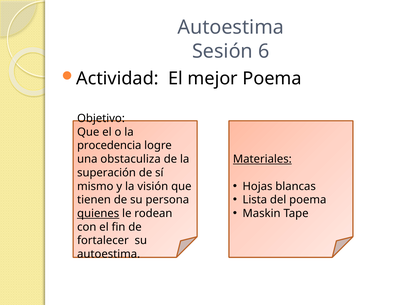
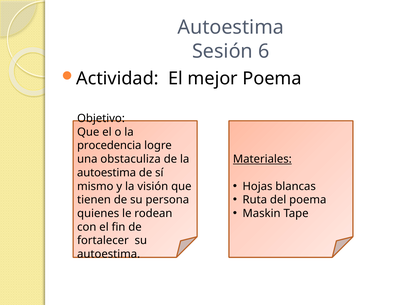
superación at (107, 173): superación -> autoestima
Lista: Lista -> Ruta
quienes underline: present -> none
